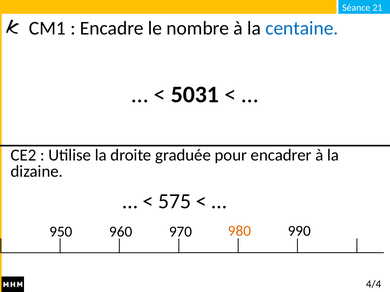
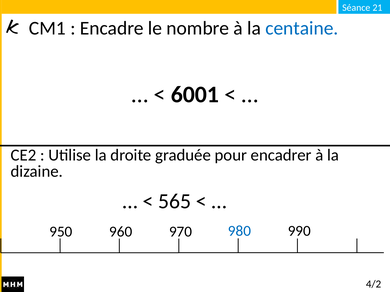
5031: 5031 -> 6001
575: 575 -> 565
980 colour: orange -> blue
4/4: 4/4 -> 4/2
